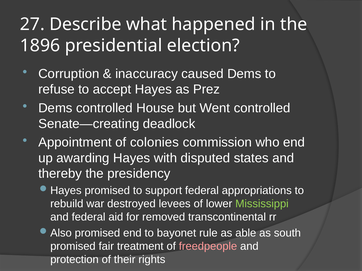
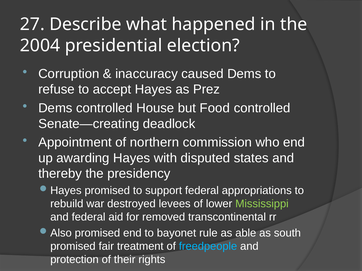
1896: 1896 -> 2004
Went: Went -> Food
colonies: colonies -> northern
freedpeople colour: pink -> light blue
